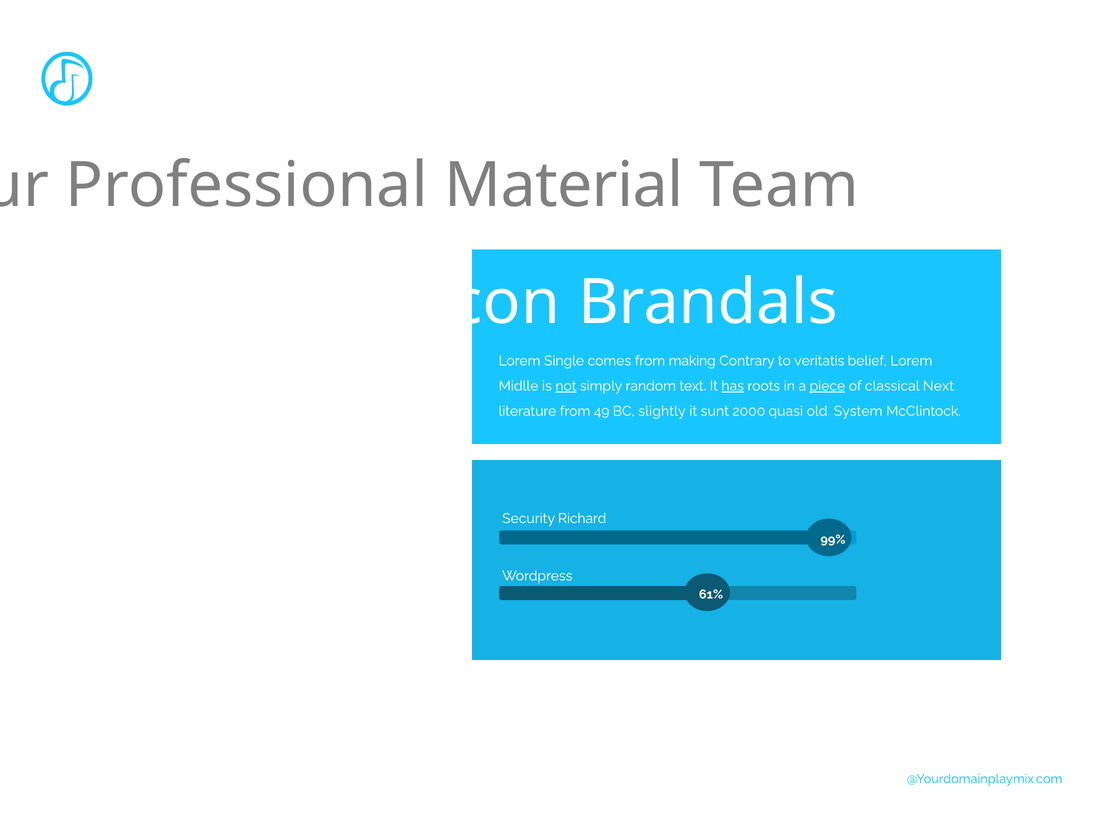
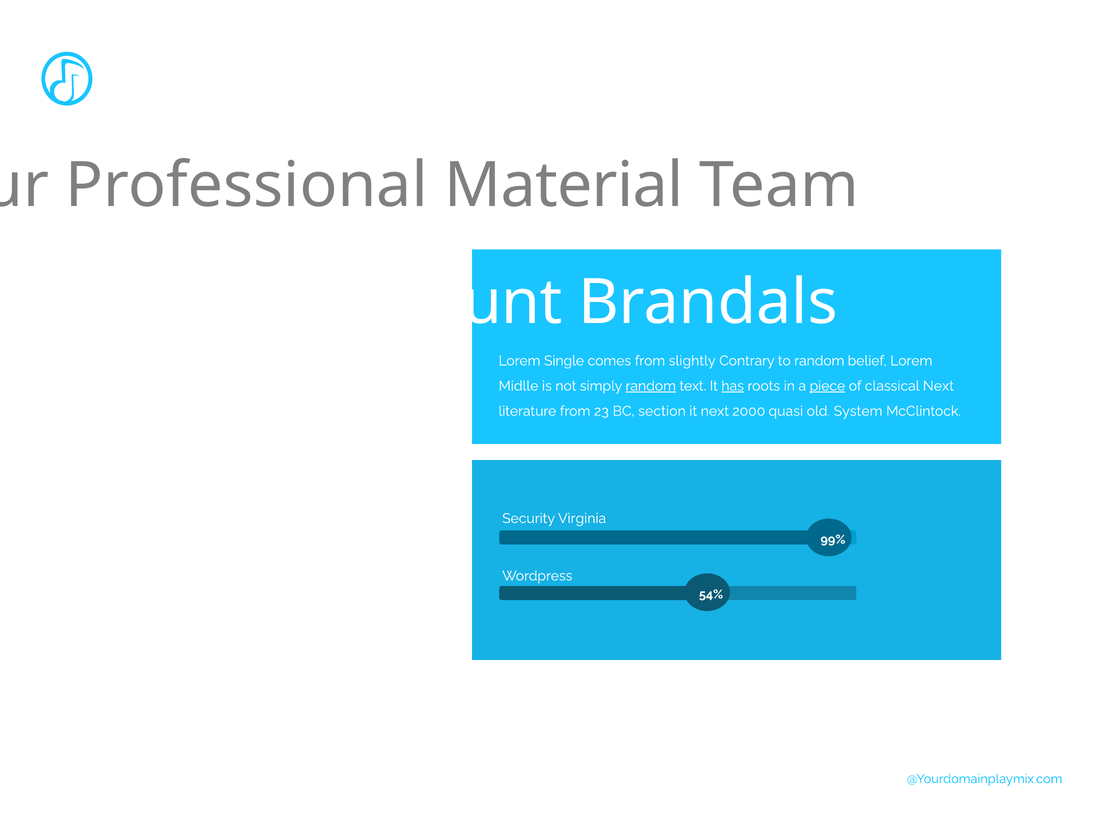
Icon: Icon -> Sunt
making: making -> slightly
to veritatis: veritatis -> random
not underline: present -> none
random at (651, 386) underline: none -> present
49: 49 -> 23
slightly: slightly -> section
it sunt: sunt -> next
Richard: Richard -> Virginia
61%: 61% -> 54%
